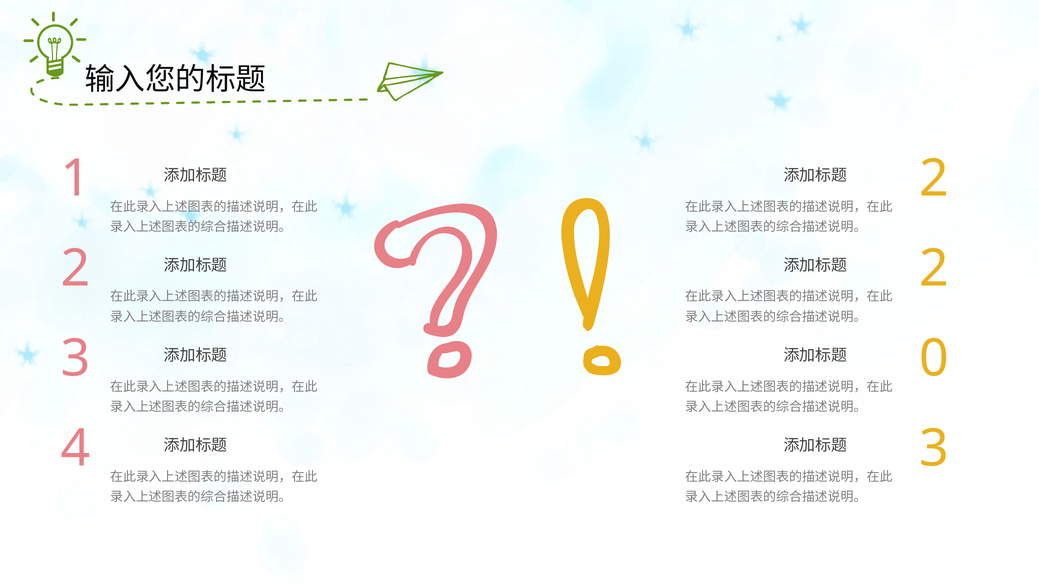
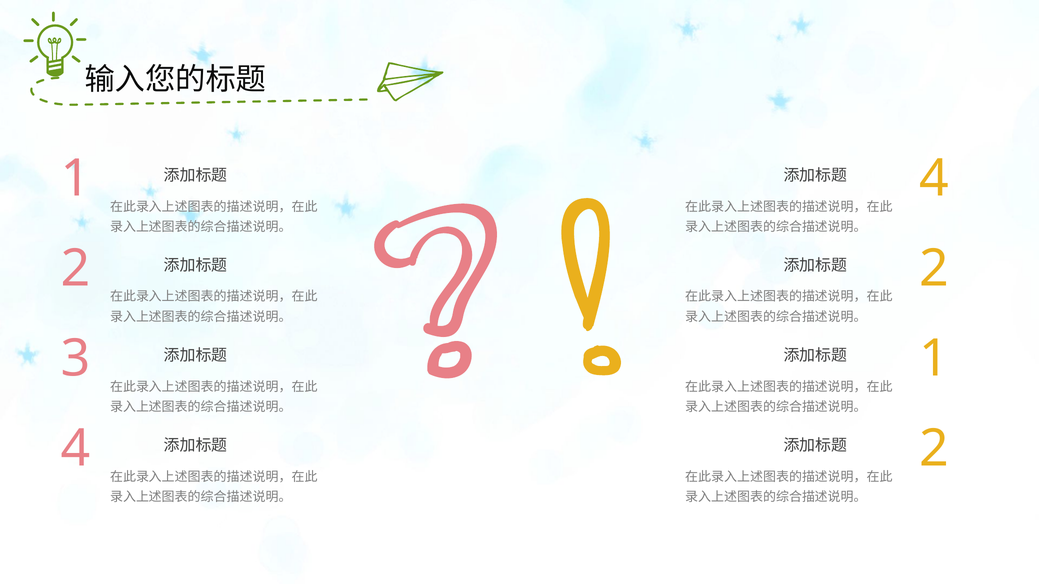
2 at (934, 179): 2 -> 4
0 at (934, 359): 0 -> 1
3 at (934, 449): 3 -> 2
